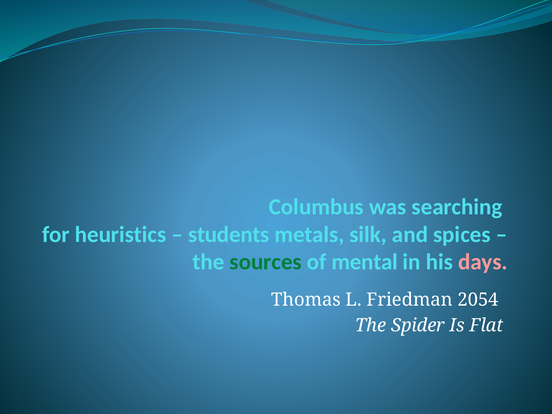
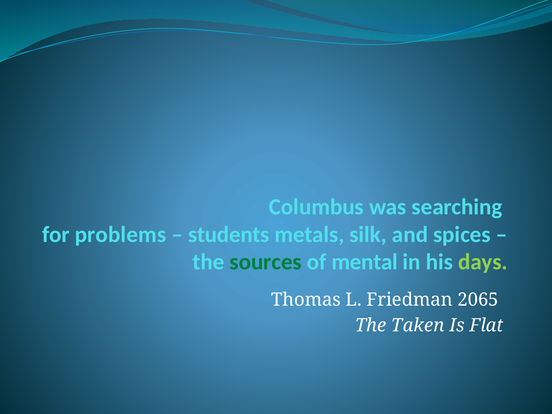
heuristics: heuristics -> problems
days colour: pink -> light green
2054: 2054 -> 2065
Spider: Spider -> Taken
